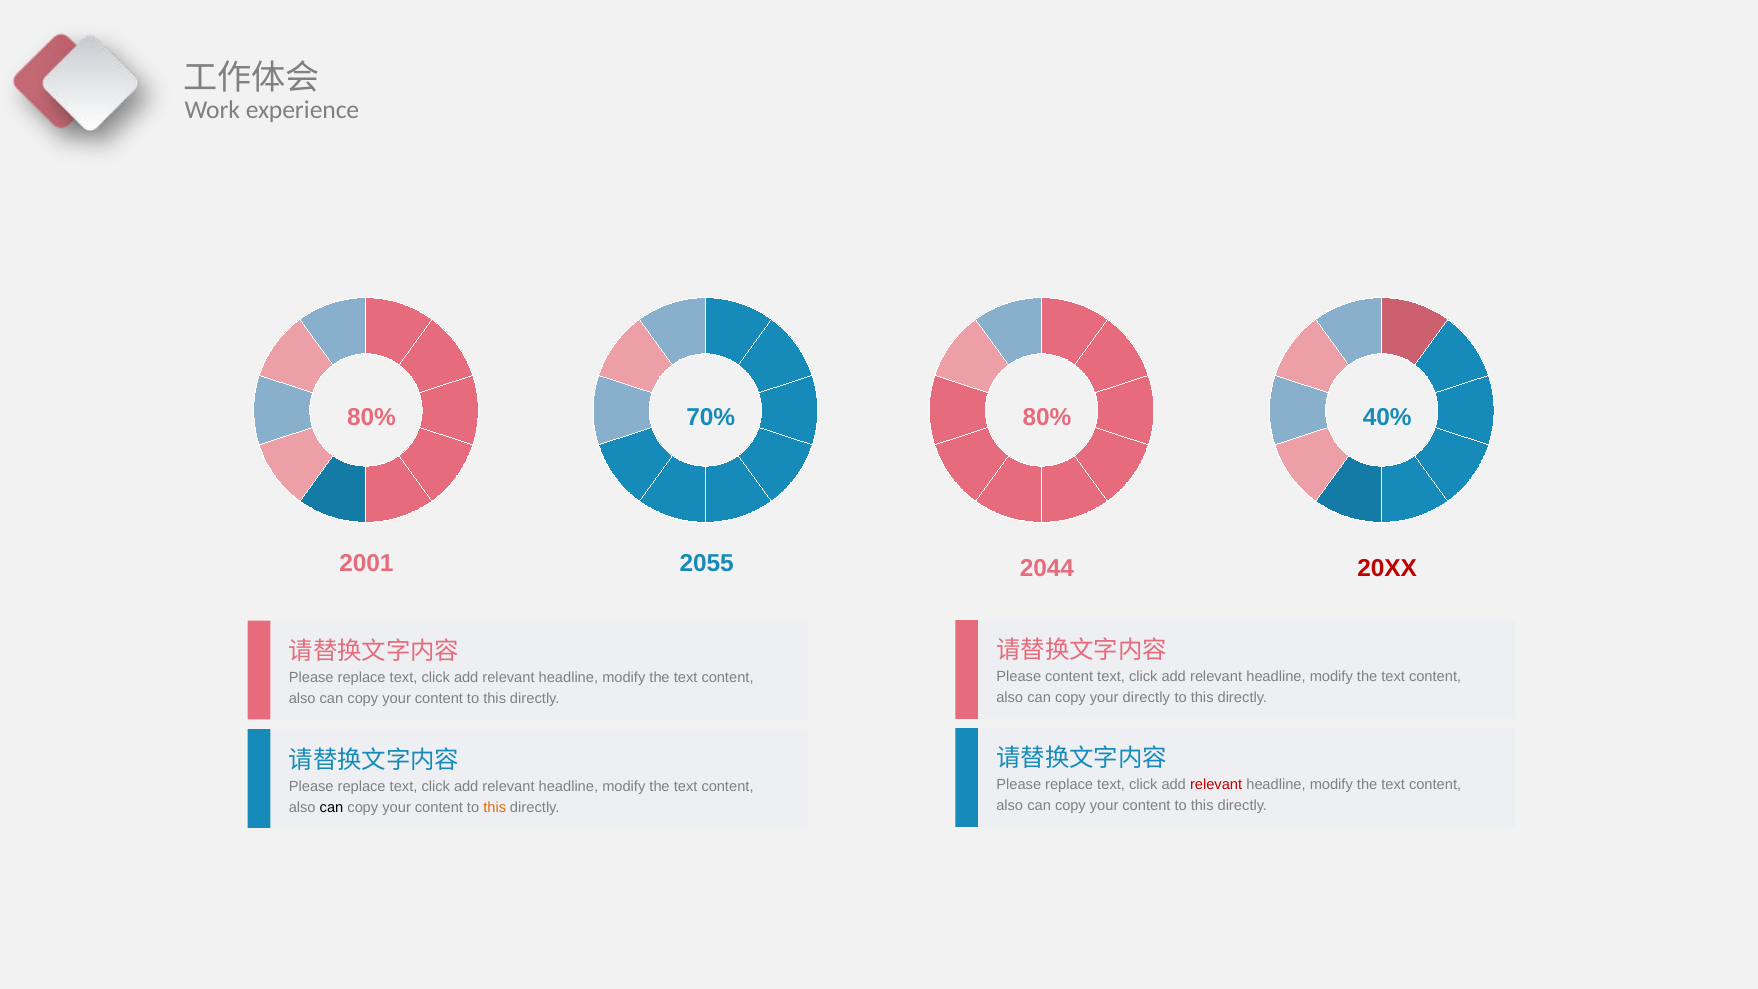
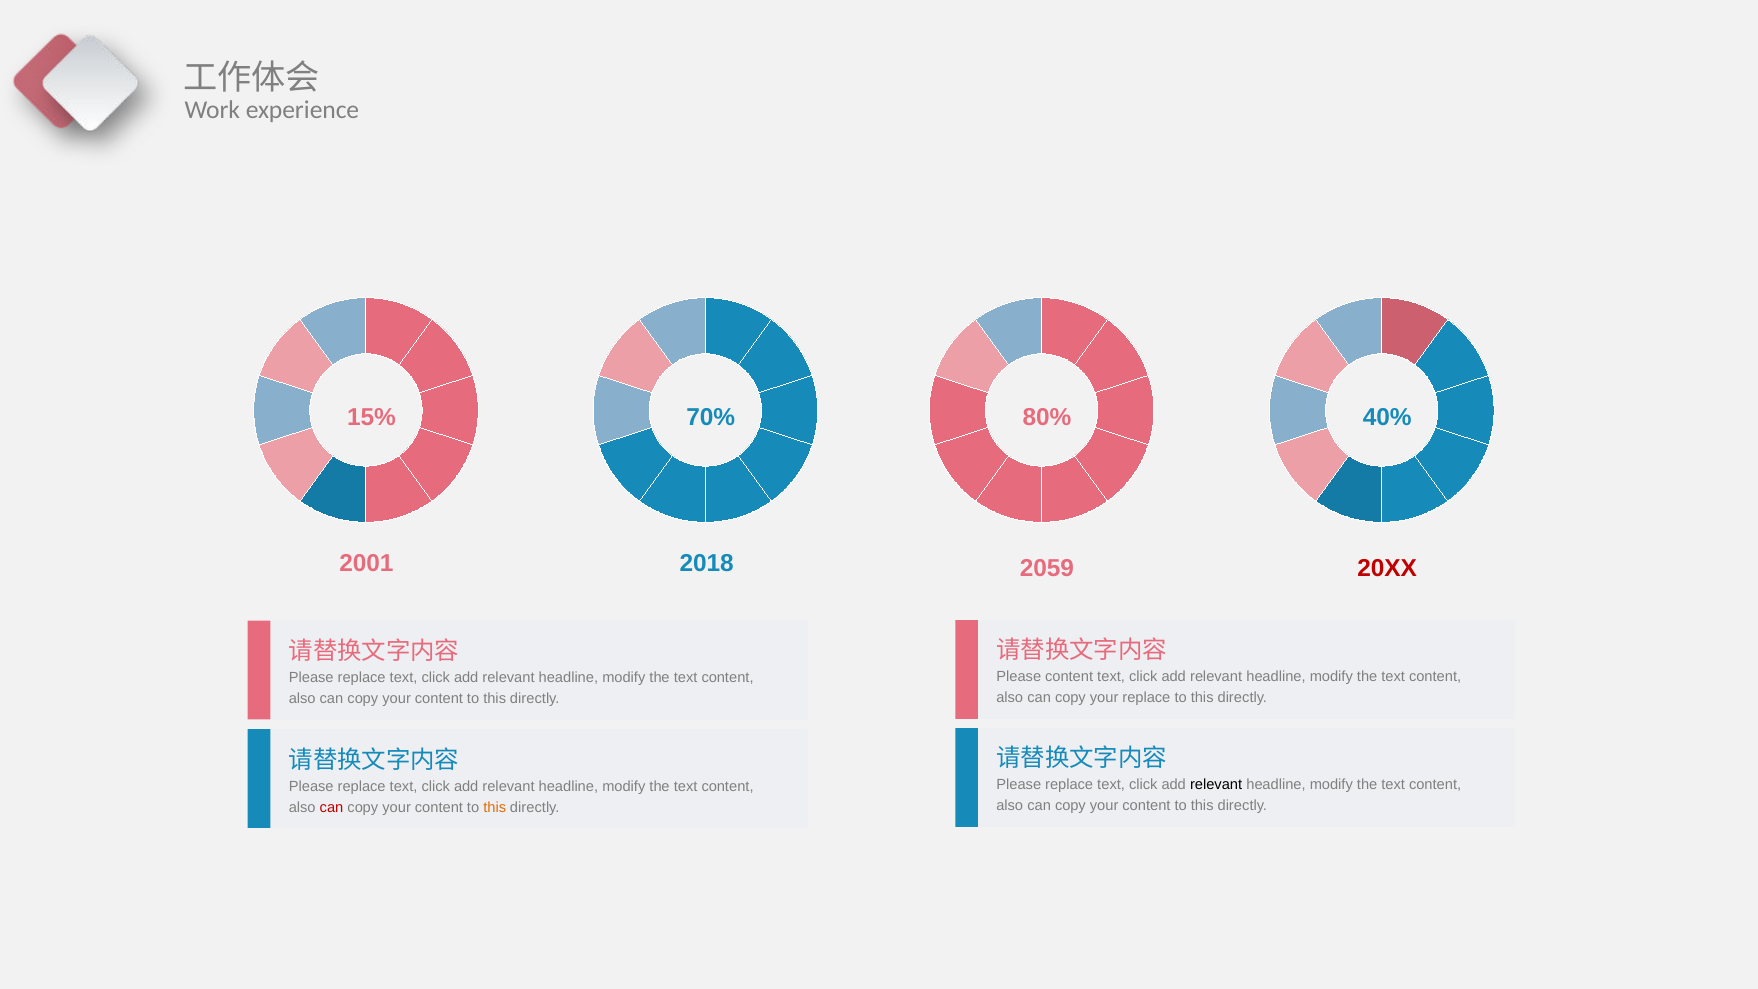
80% at (371, 418): 80% -> 15%
2055: 2055 -> 2018
2044: 2044 -> 2059
your directly: directly -> replace
relevant at (1216, 785) colour: red -> black
can at (332, 807) colour: black -> red
